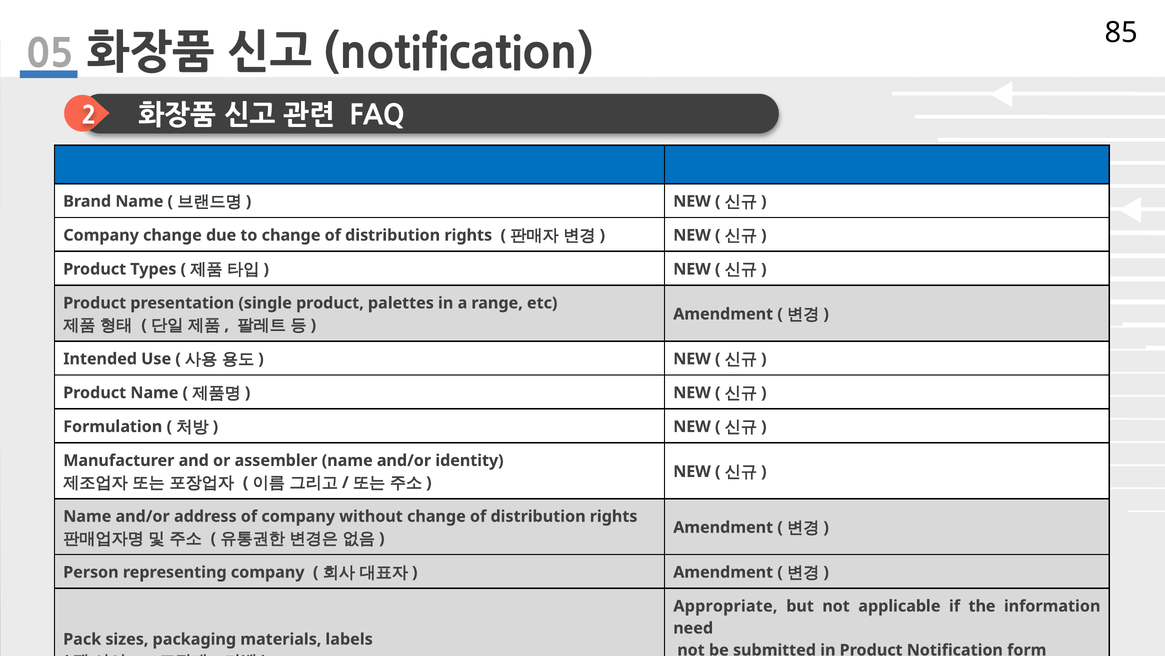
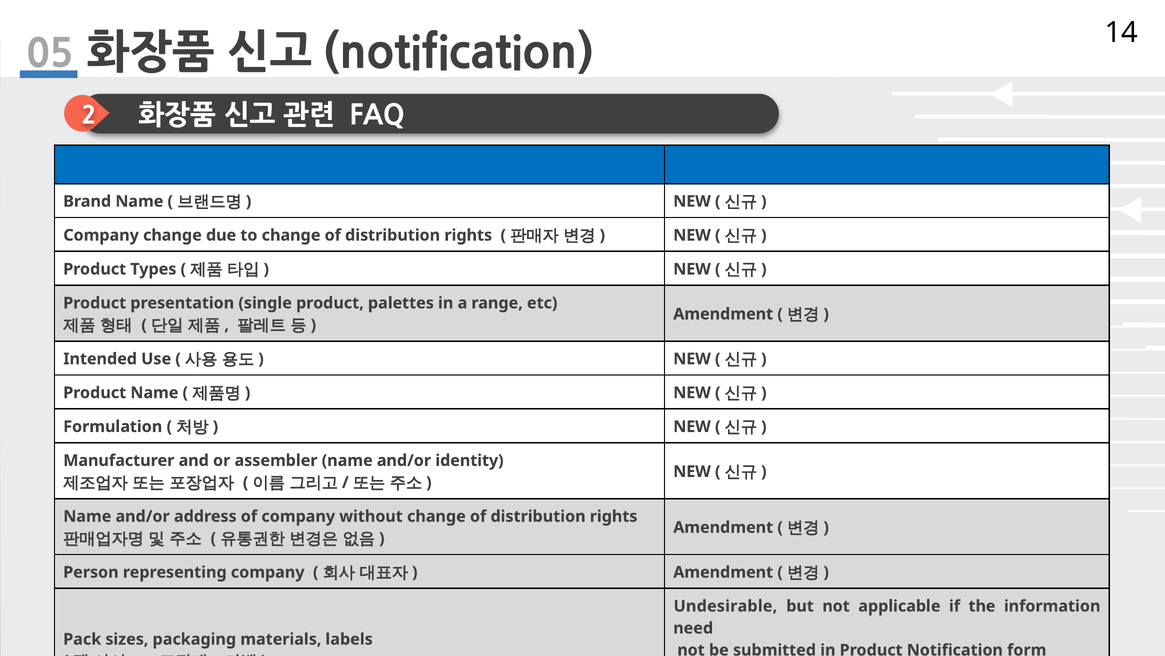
85: 85 -> 14
Appropriate: Appropriate -> Undesirable
